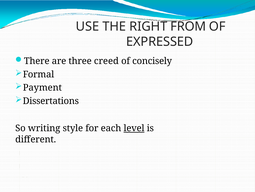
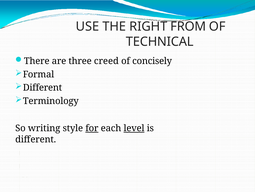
EXPRESSED: EXPRESSED -> TECHNICAL
Payment at (42, 87): Payment -> Different
Dissertations: Dissertations -> Terminology
for underline: none -> present
